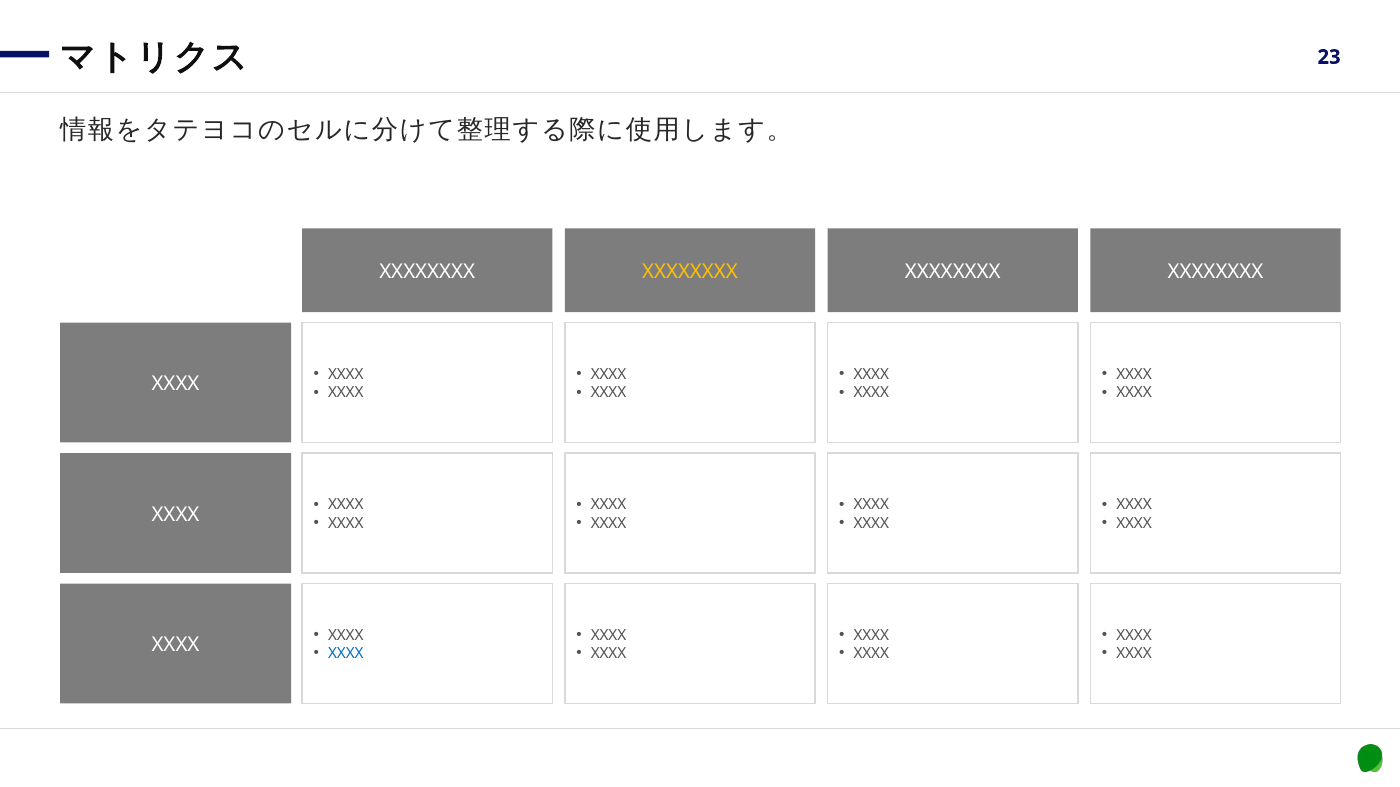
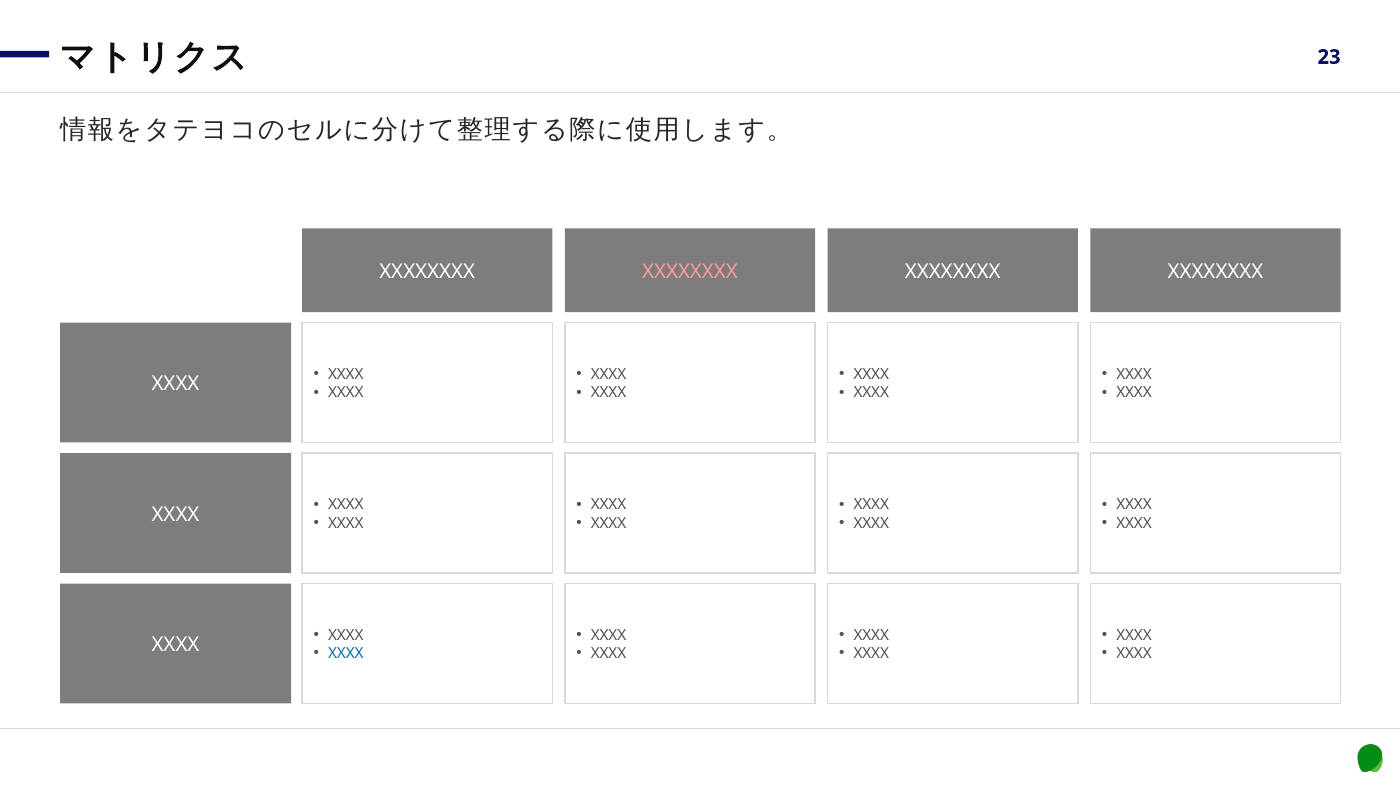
XXXXXXXX at (690, 272) colour: yellow -> pink
